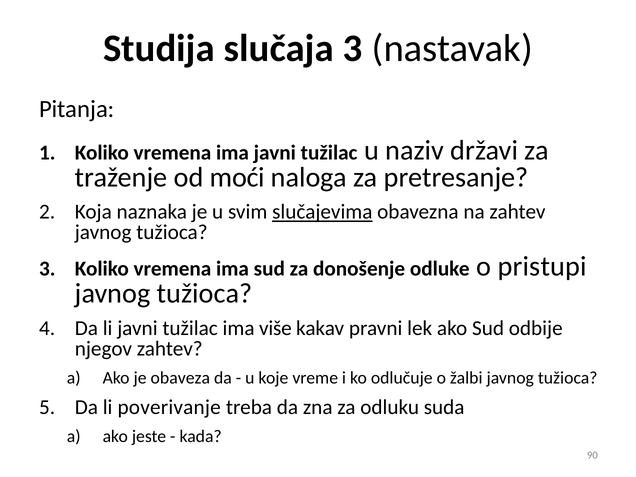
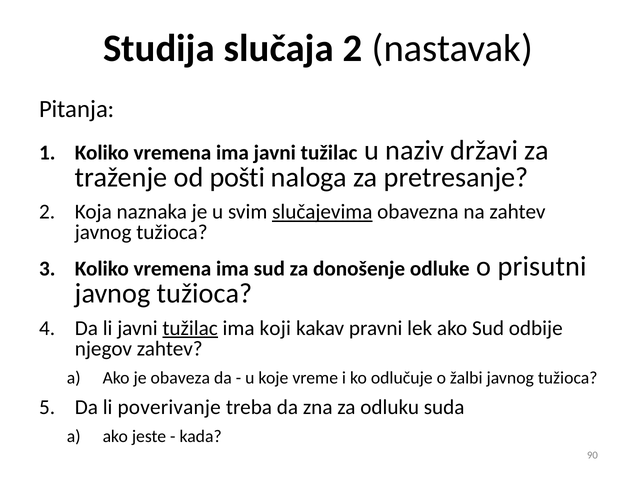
slučaja 3: 3 -> 2
moći: moći -> pošti
pristupi: pristupi -> prisutni
tužilac at (190, 328) underline: none -> present
više: više -> koji
